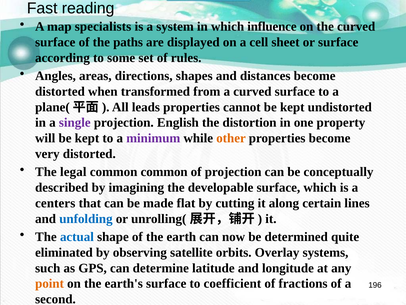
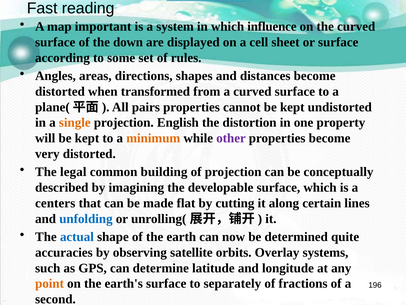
specialists: specialists -> important
paths: paths -> down
leads: leads -> pairs
single colour: purple -> orange
minimum colour: purple -> orange
other colour: orange -> purple
common common: common -> building
eliminated: eliminated -> accuracies
coefficient: coefficient -> separately
